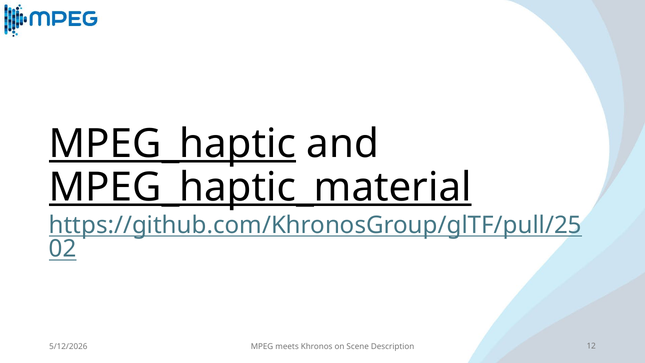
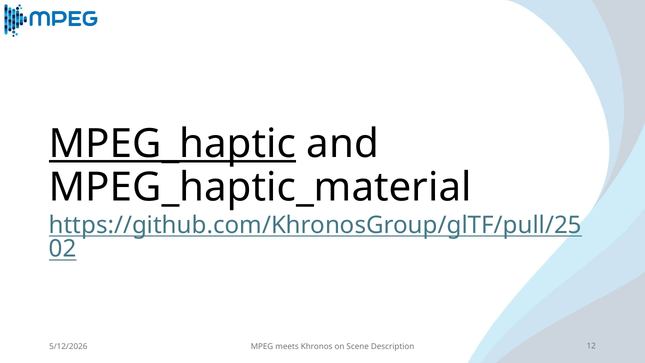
MPEG_haptic_material underline: present -> none
